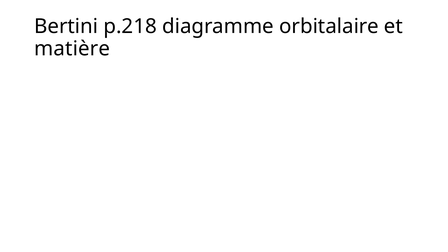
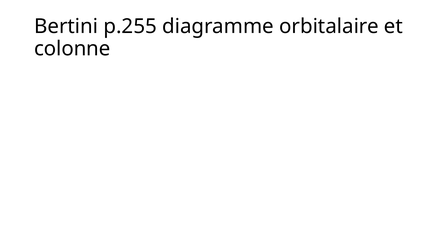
p.218: p.218 -> p.255
matière: matière -> colonne
